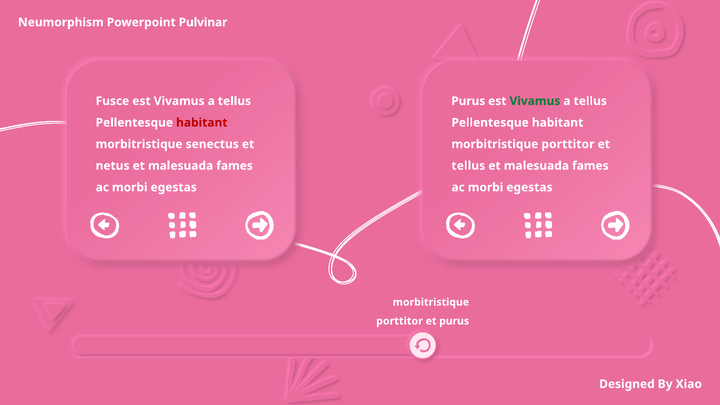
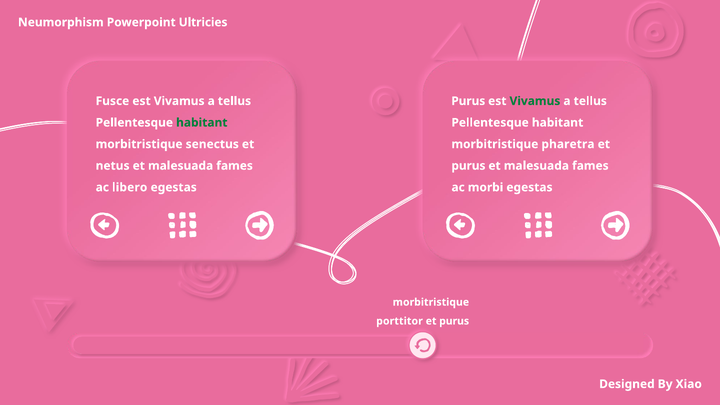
Pulvinar: Pulvinar -> Ultricies
habitant at (202, 123) colour: red -> green
porttitor at (568, 144): porttitor -> pharetra
tellus at (468, 166): tellus -> purus
morbi at (130, 187): morbi -> libero
